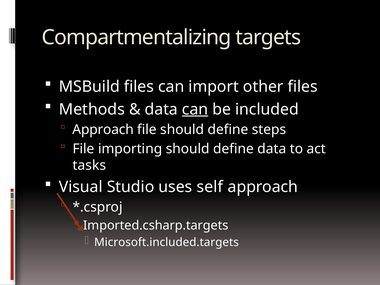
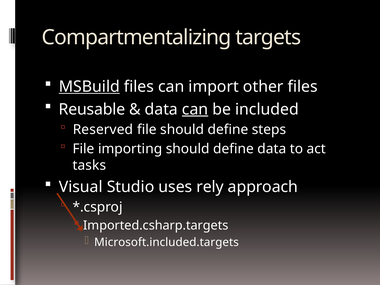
MSBuild underline: none -> present
Methods: Methods -> Reusable
Approach at (103, 130): Approach -> Reserved
self: self -> rely
